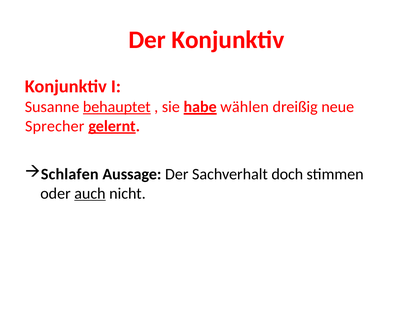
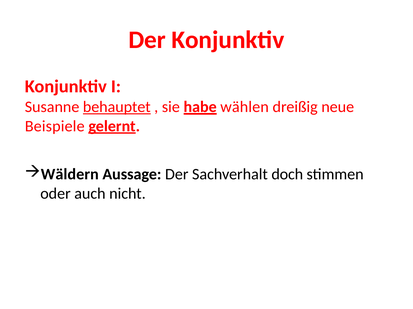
Sprecher: Sprecher -> Beispiele
Schlafen: Schlafen -> Wäldern
auch underline: present -> none
